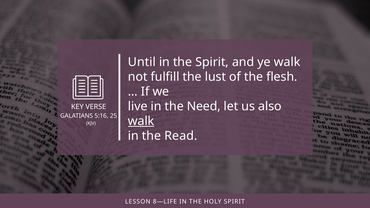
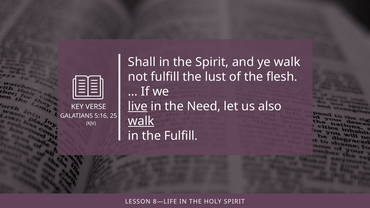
Until: Until -> Shall
live underline: none -> present
the Read: Read -> Fulfill
